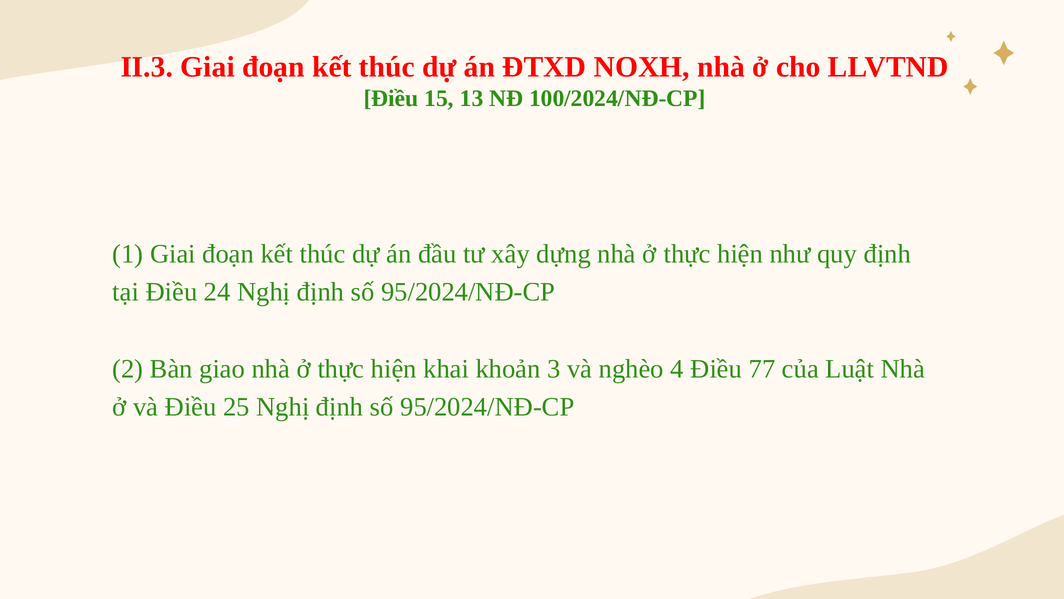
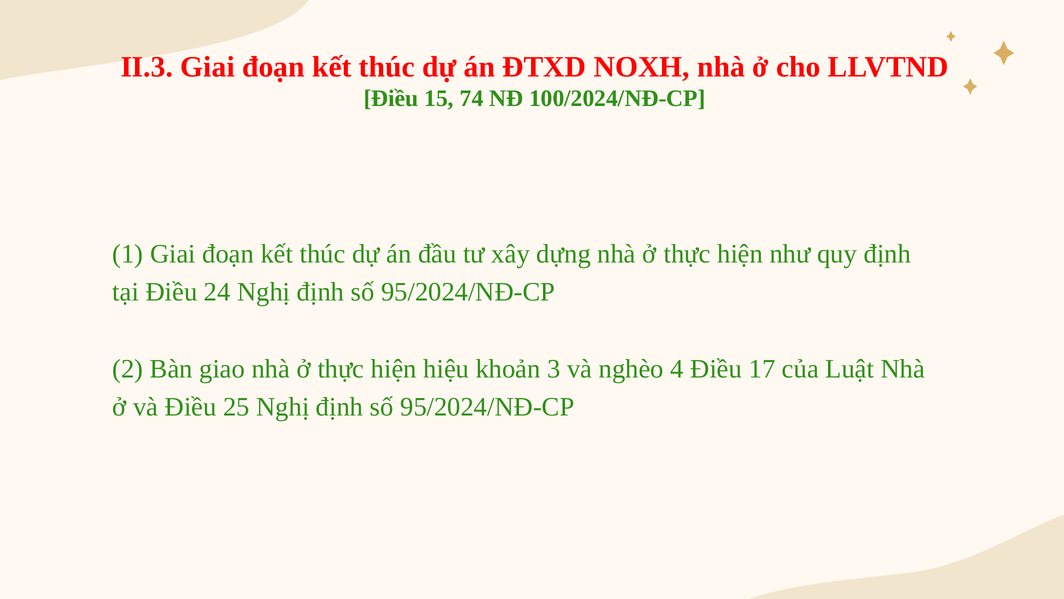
13: 13 -> 74
khai: khai -> hiệu
77: 77 -> 17
